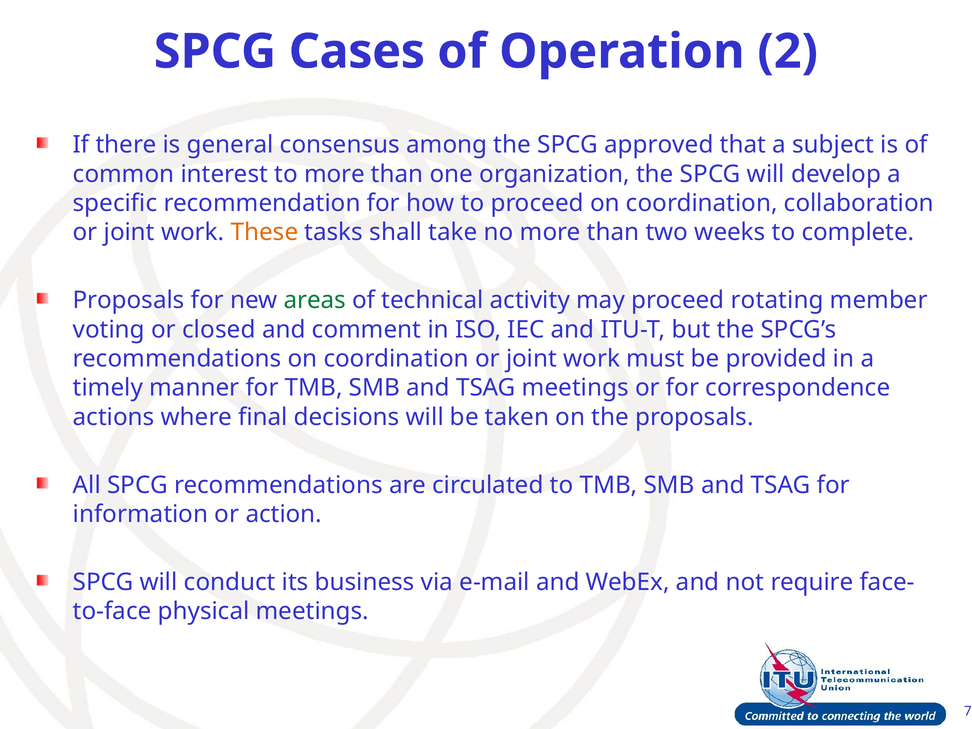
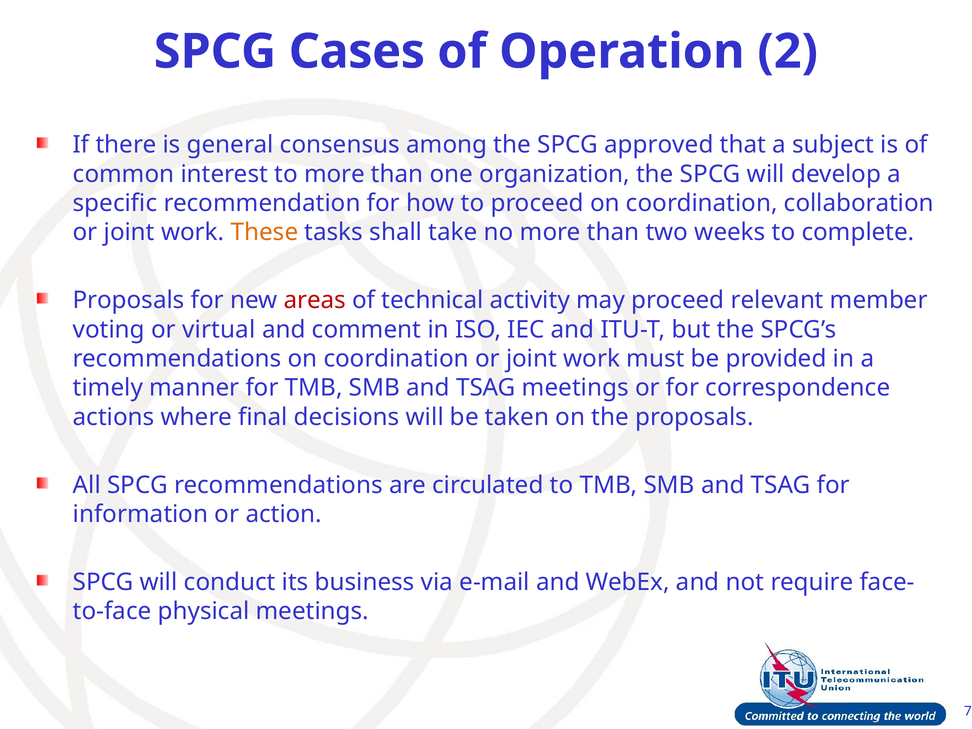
areas colour: green -> red
rotating: rotating -> relevant
closed: closed -> virtual
